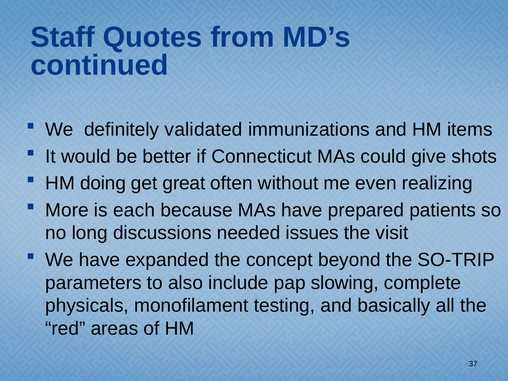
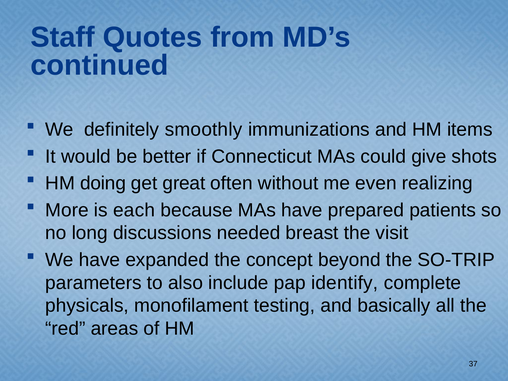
validated: validated -> smoothly
issues: issues -> breast
slowing: slowing -> identify
